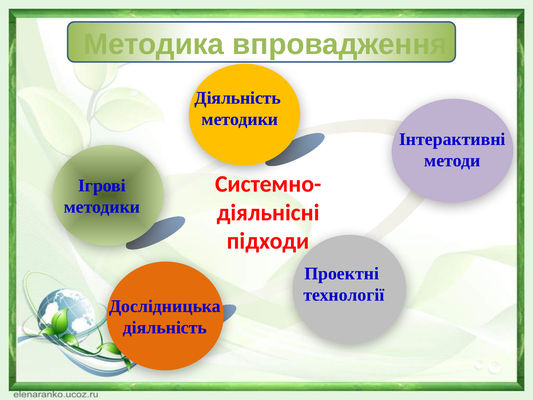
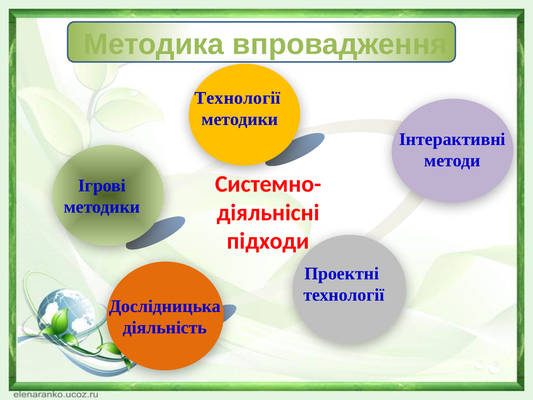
Діяльність at (238, 98): Діяльність -> Технології
